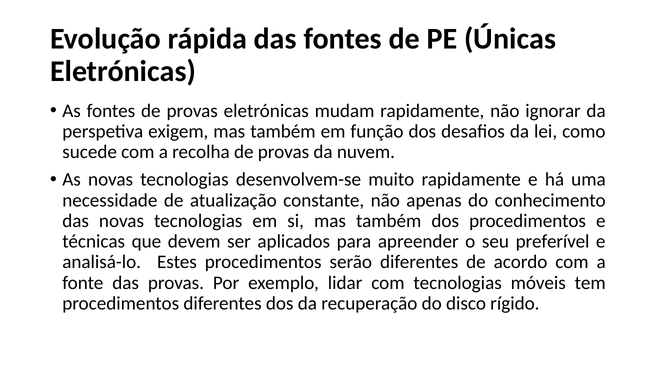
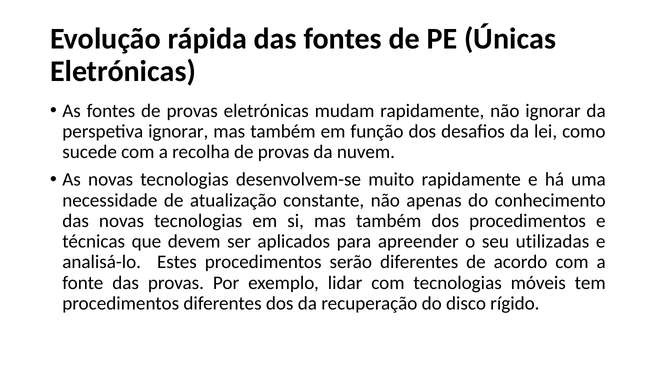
perspetiva exigem: exigem -> ignorar
preferível: preferível -> utilizadas
